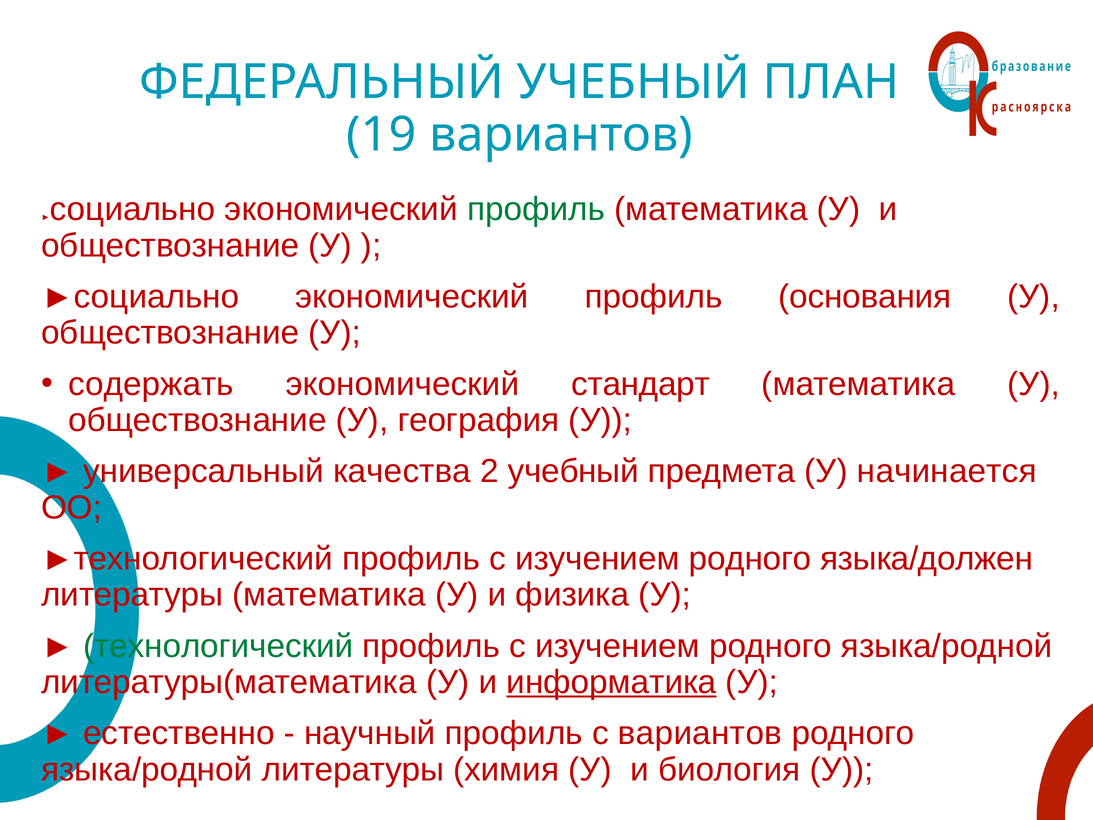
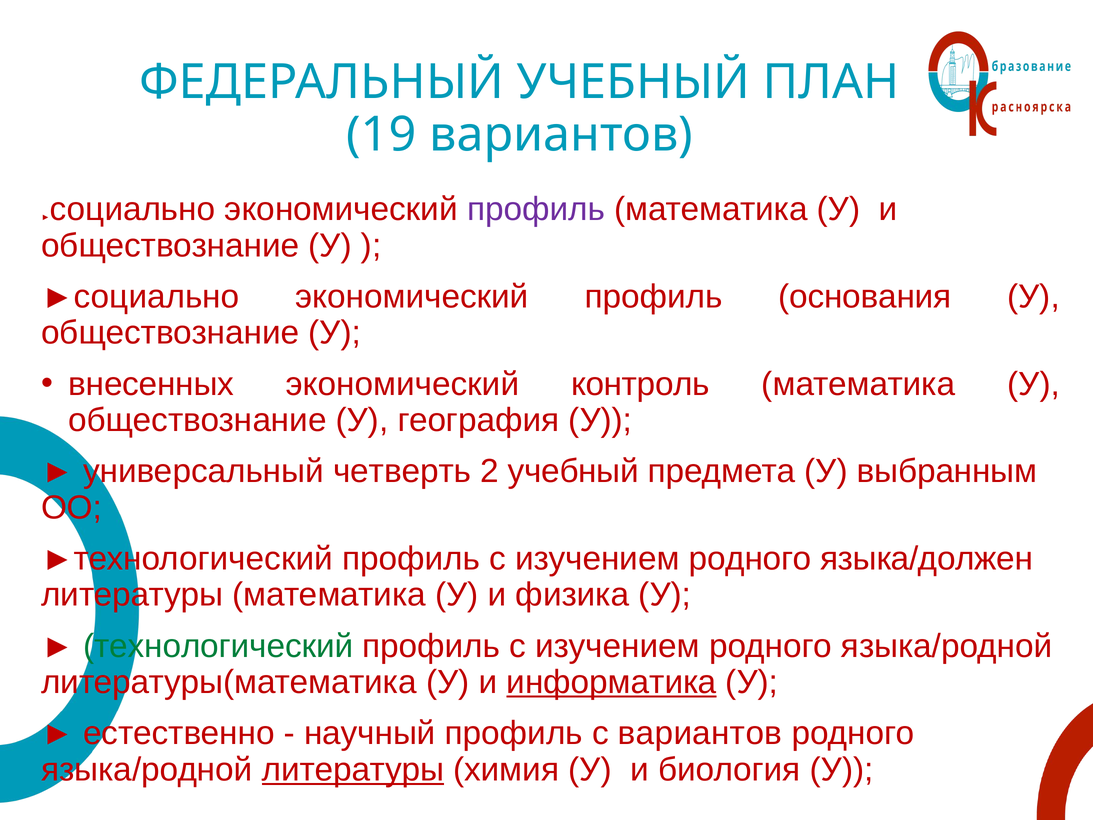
профиль at (536, 209) colour: green -> purple
содержать: содержать -> внесенных
стандарт: стандарт -> контроль
качества: качества -> четверть
начинается: начинается -> выбранным
литературы at (353, 769) underline: none -> present
